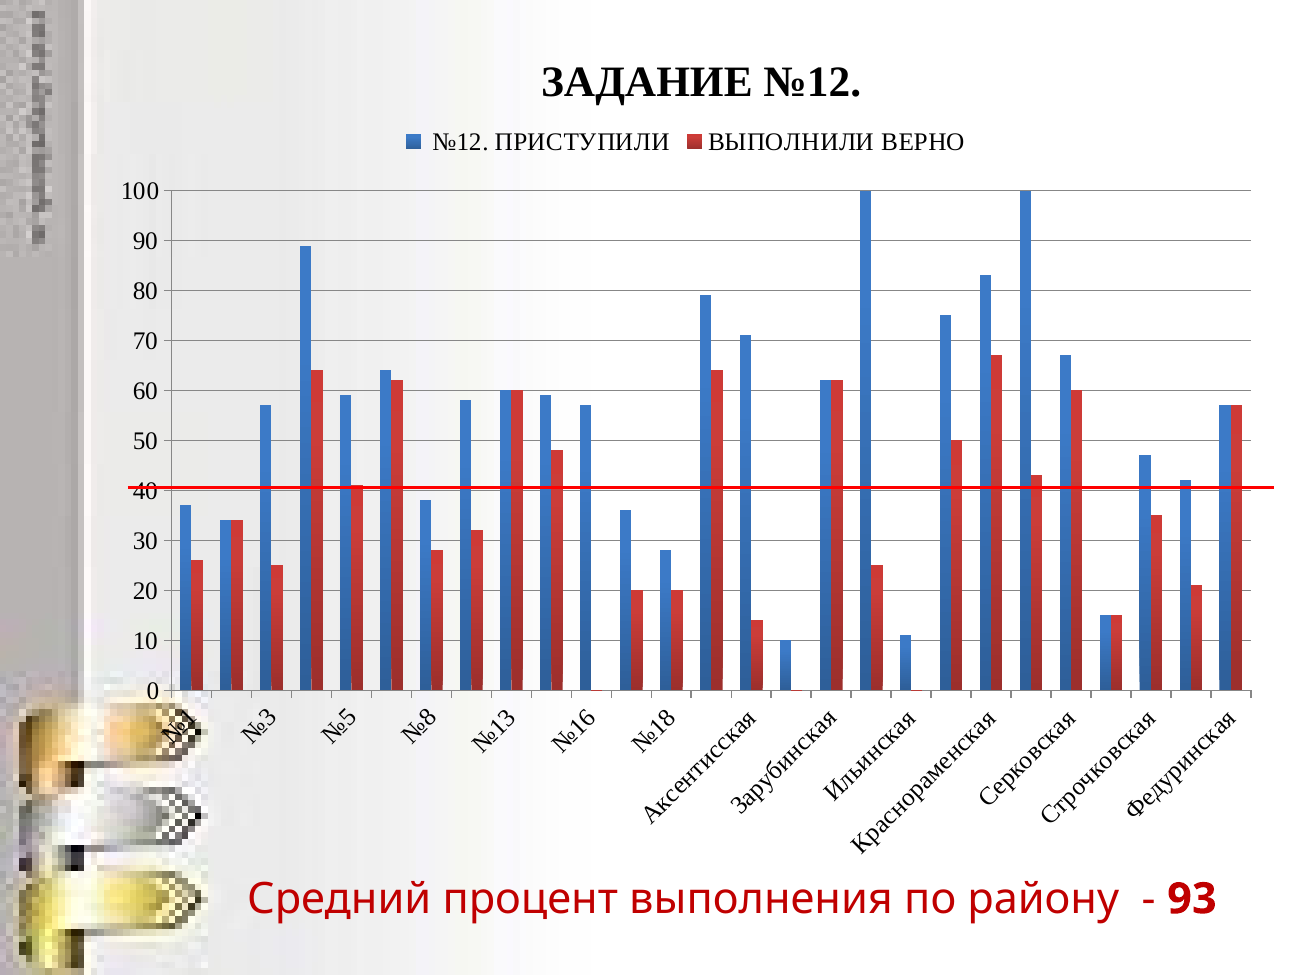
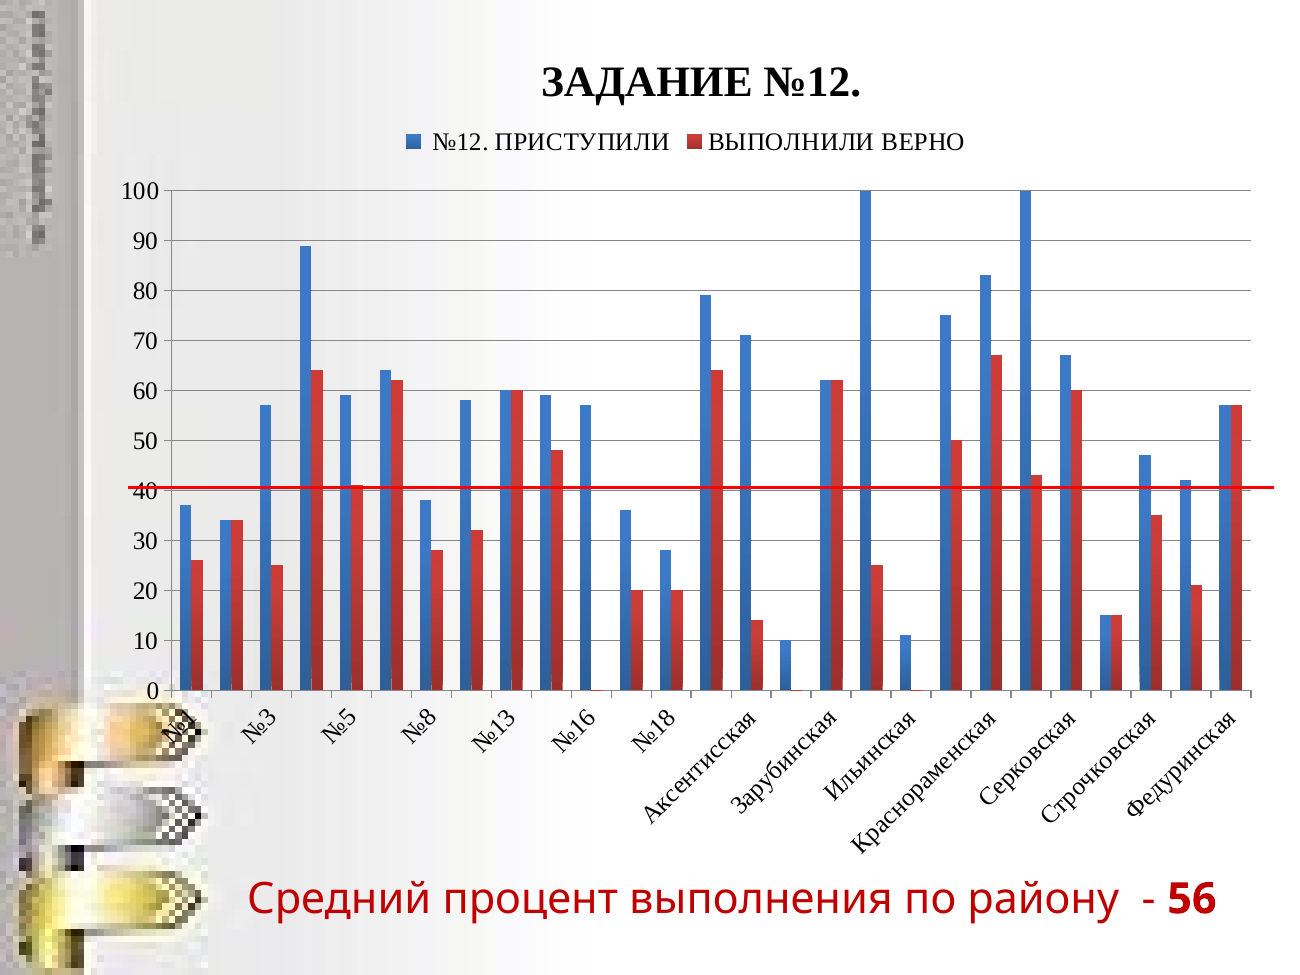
93: 93 -> 56
